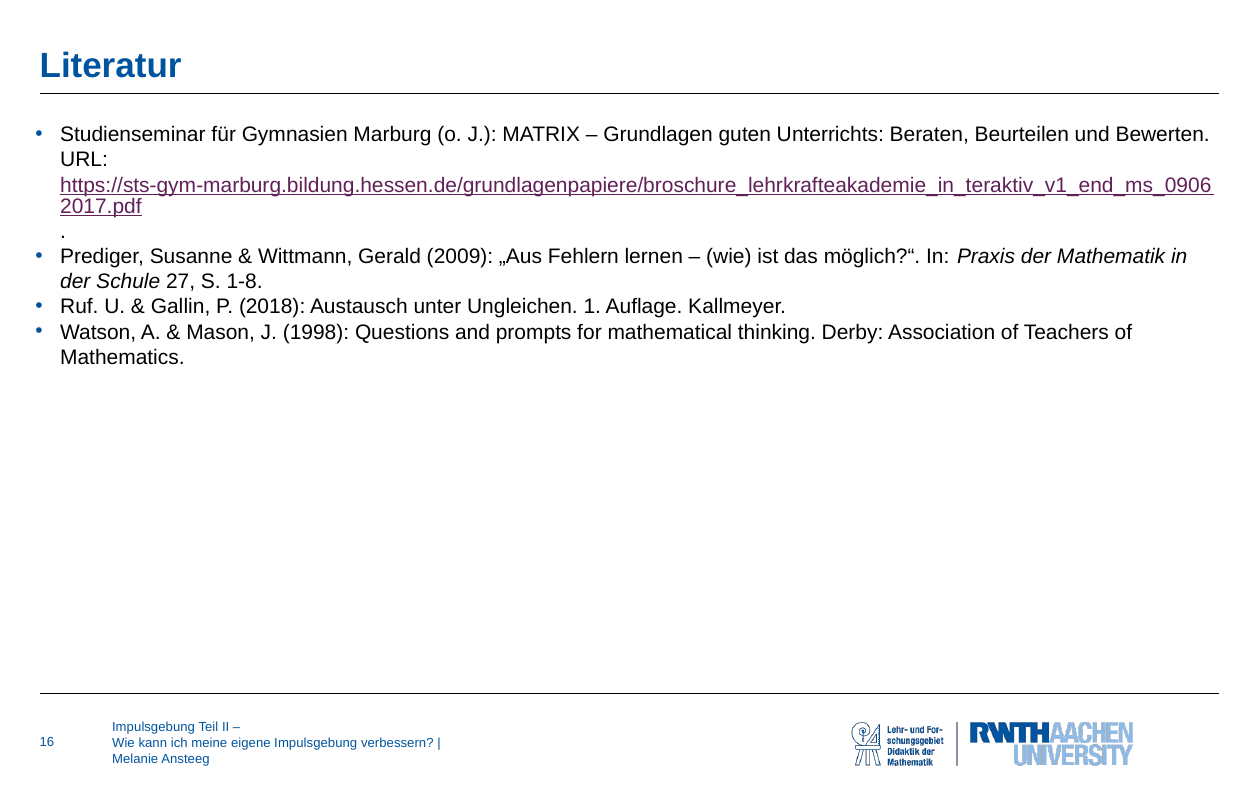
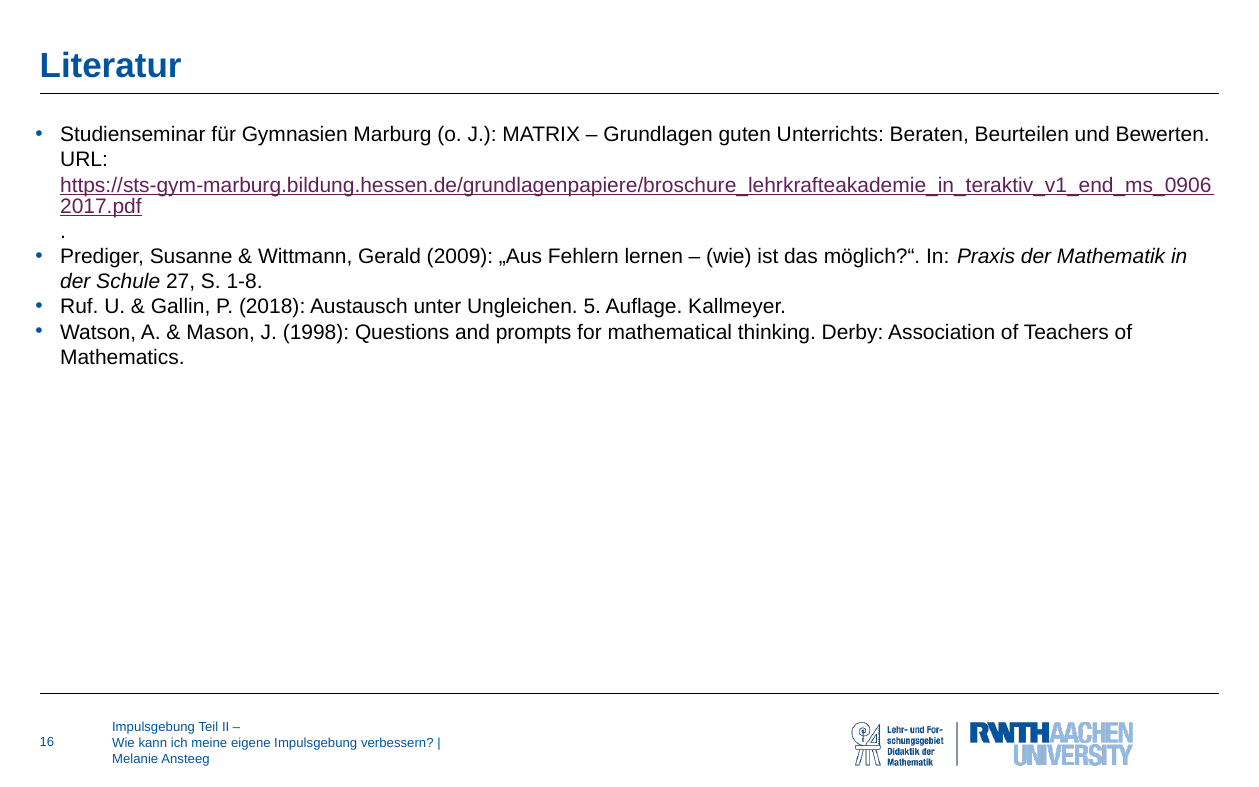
1: 1 -> 5
